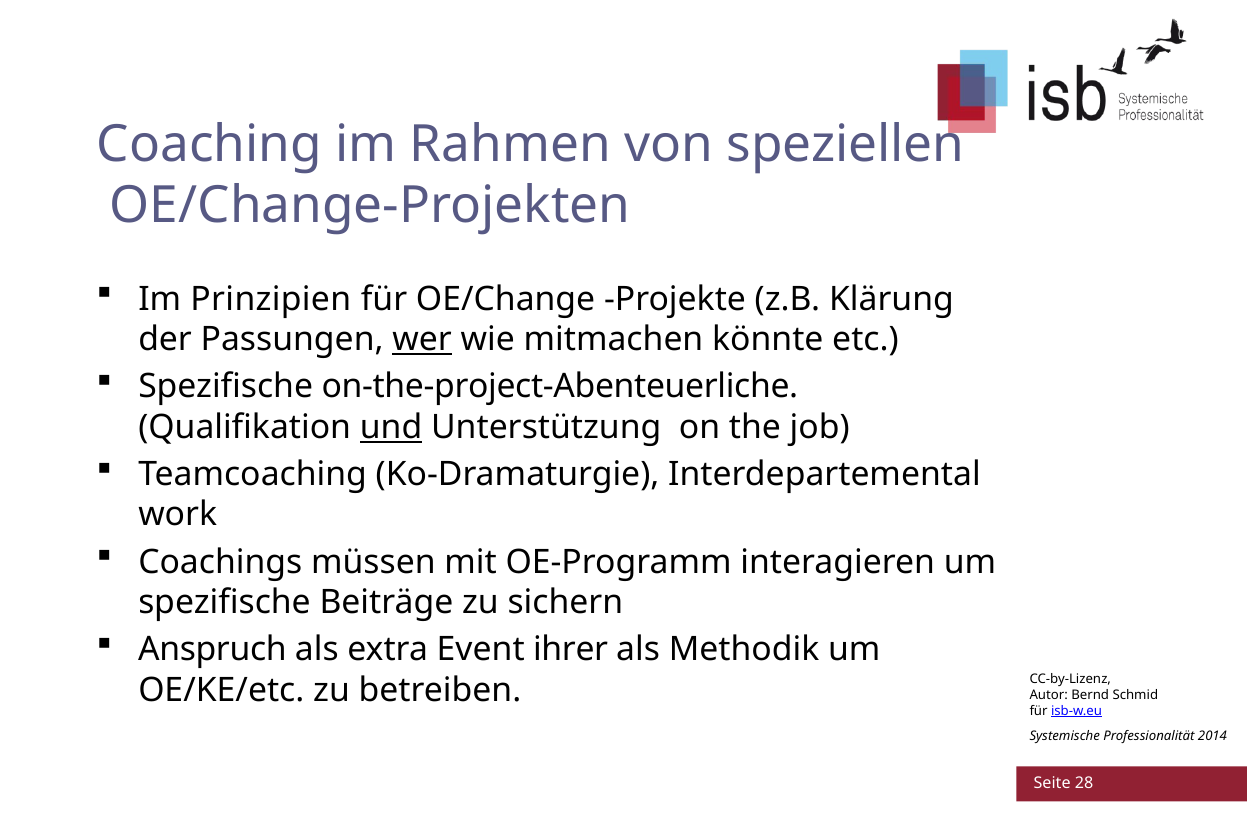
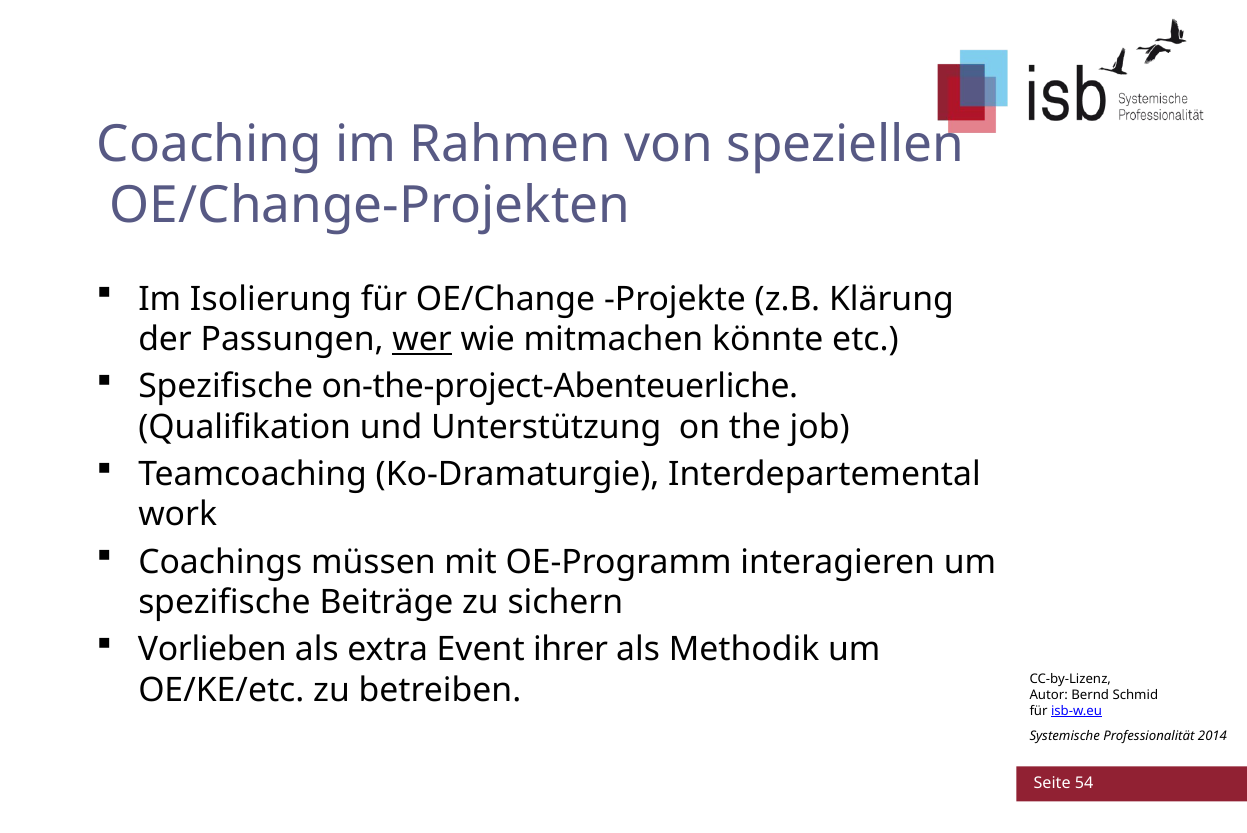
Prinzipien: Prinzipien -> Isolierung
und underline: present -> none
Anspruch: Anspruch -> Vorlieben
28: 28 -> 54
